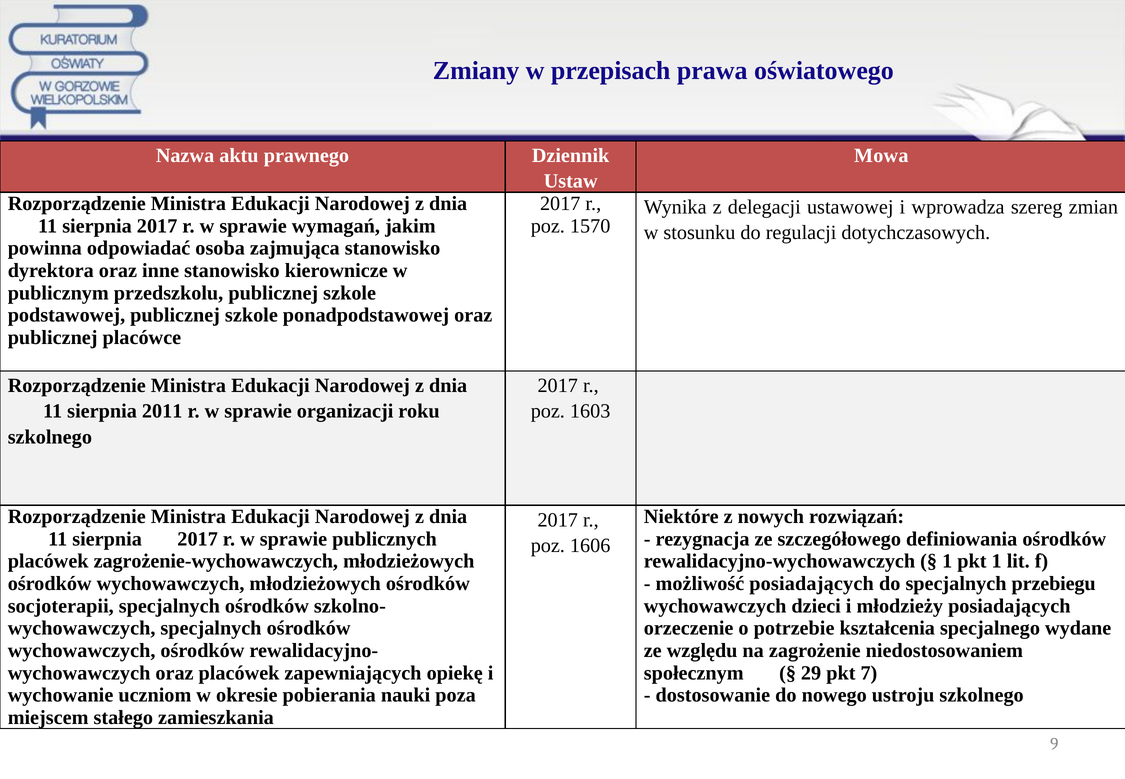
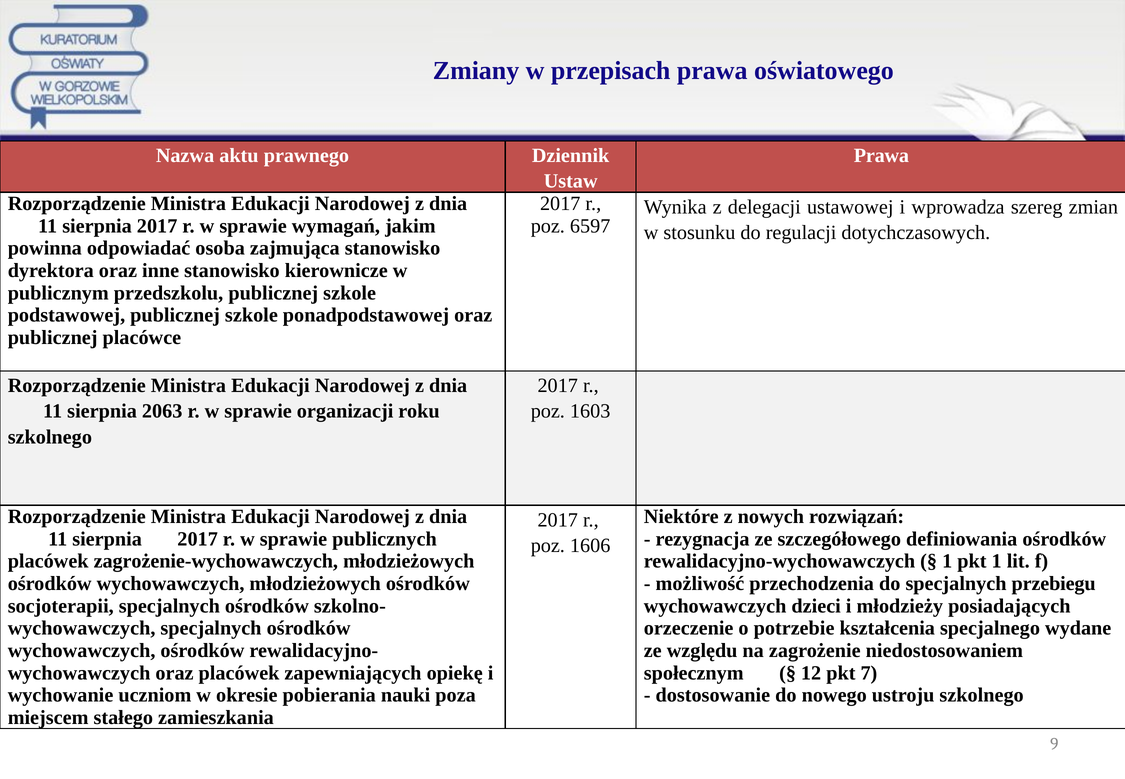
Mowa at (881, 156): Mowa -> Prawa
1570: 1570 -> 6597
2011: 2011 -> 2063
możliwość posiadających: posiadających -> przechodzenia
29: 29 -> 12
